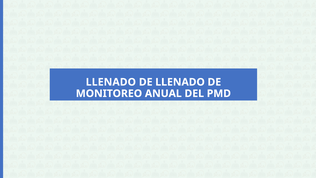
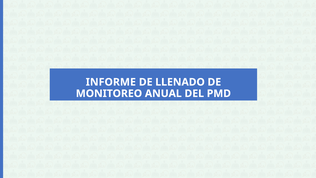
LLENADO at (111, 82): LLENADO -> INFORME
